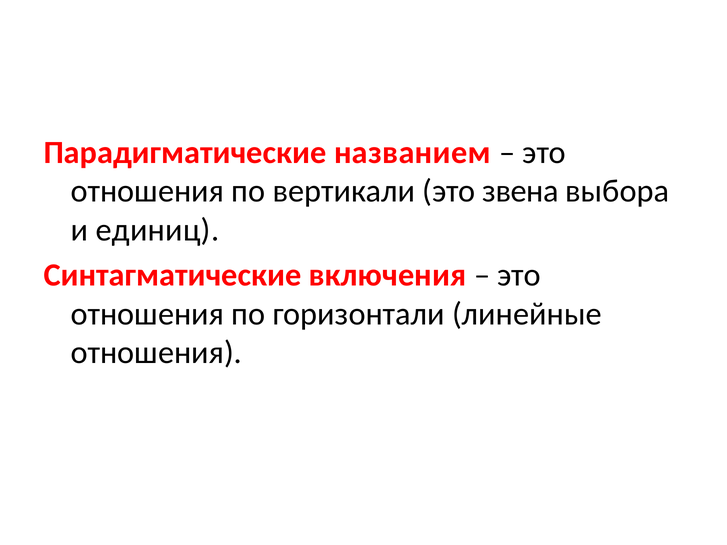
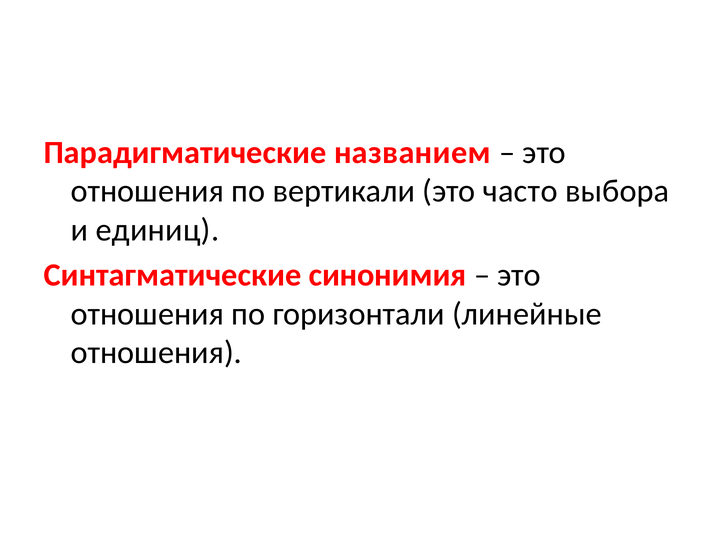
звена: звена -> часто
включения: включения -> синонимия
